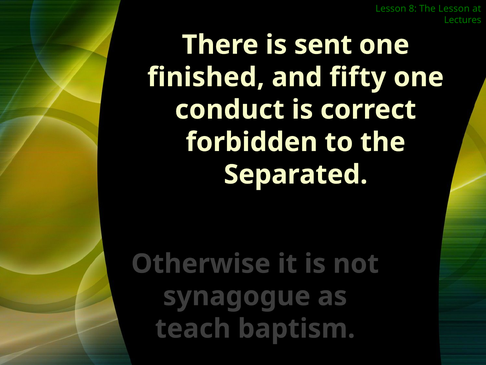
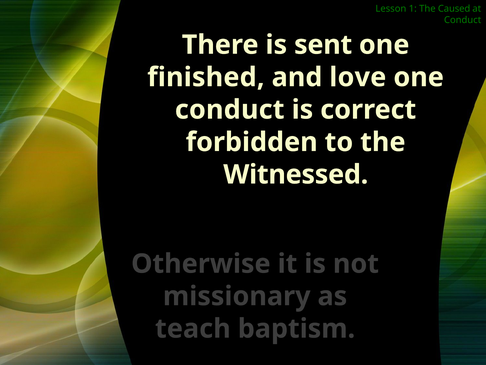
8: 8 -> 1
The Lesson: Lesson -> Caused
Lectures at (463, 20): Lectures -> Conduct
fifty: fifty -> love
Separated: Separated -> Witnessed
synagogue: synagogue -> missionary
